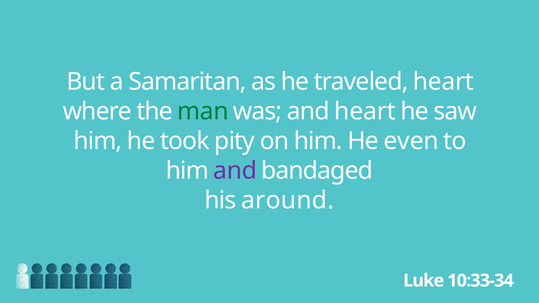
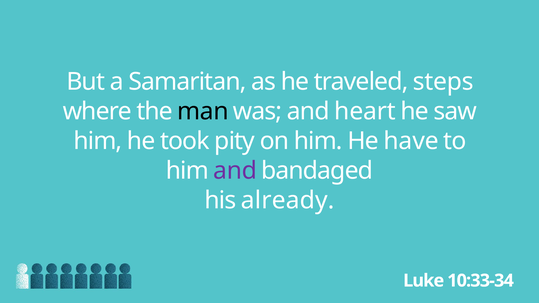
traveled heart: heart -> steps
man colour: green -> black
even: even -> have
around: around -> already
